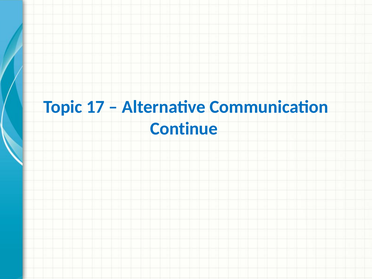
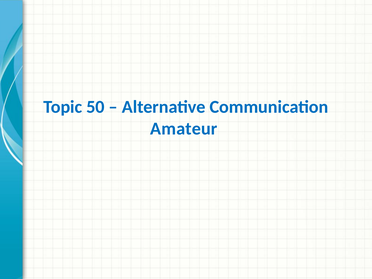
17: 17 -> 50
Continue: Continue -> Amateur
